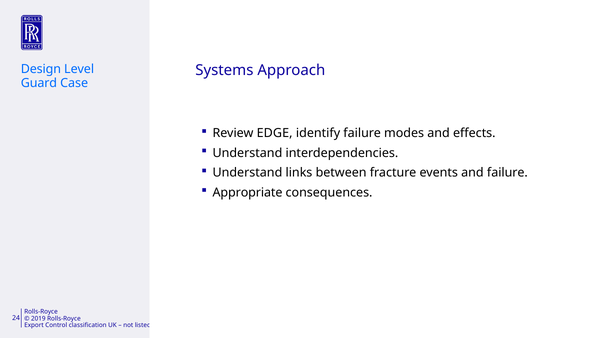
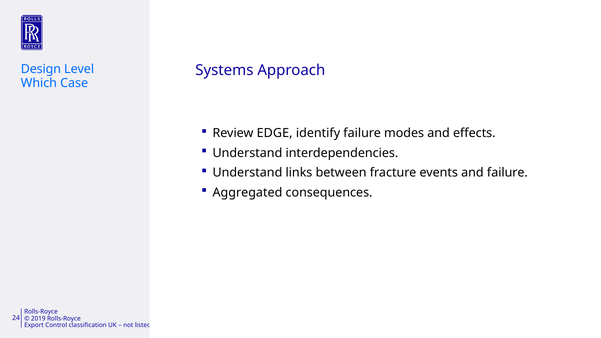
Guard: Guard -> Which
Appropriate: Appropriate -> Aggregated
